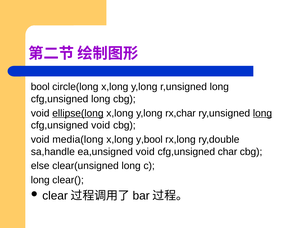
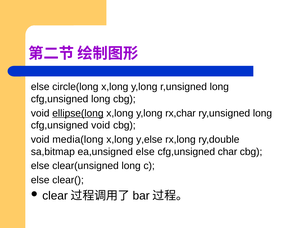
bool at (40, 87): bool -> else
long at (262, 113) underline: present -> none
y,bool: y,bool -> y,else
sa,handle: sa,handle -> sa,bitmap
ea,unsigned void: void -> else
long at (40, 180): long -> else
